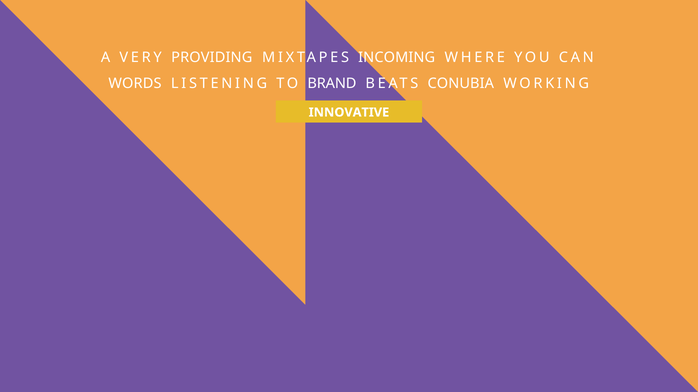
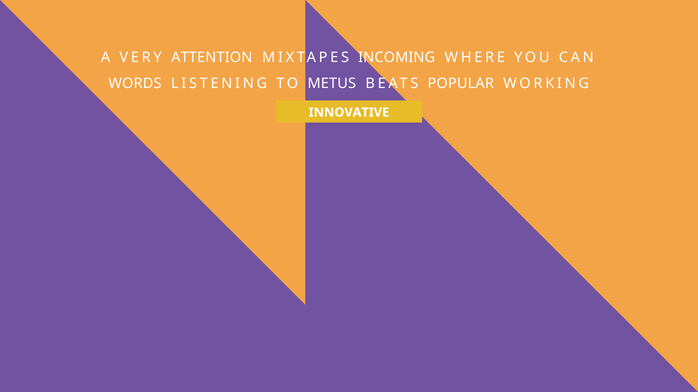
PROVIDING: PROVIDING -> ATTENTION
BRAND: BRAND -> METUS
CONUBIA: CONUBIA -> POPULAR
